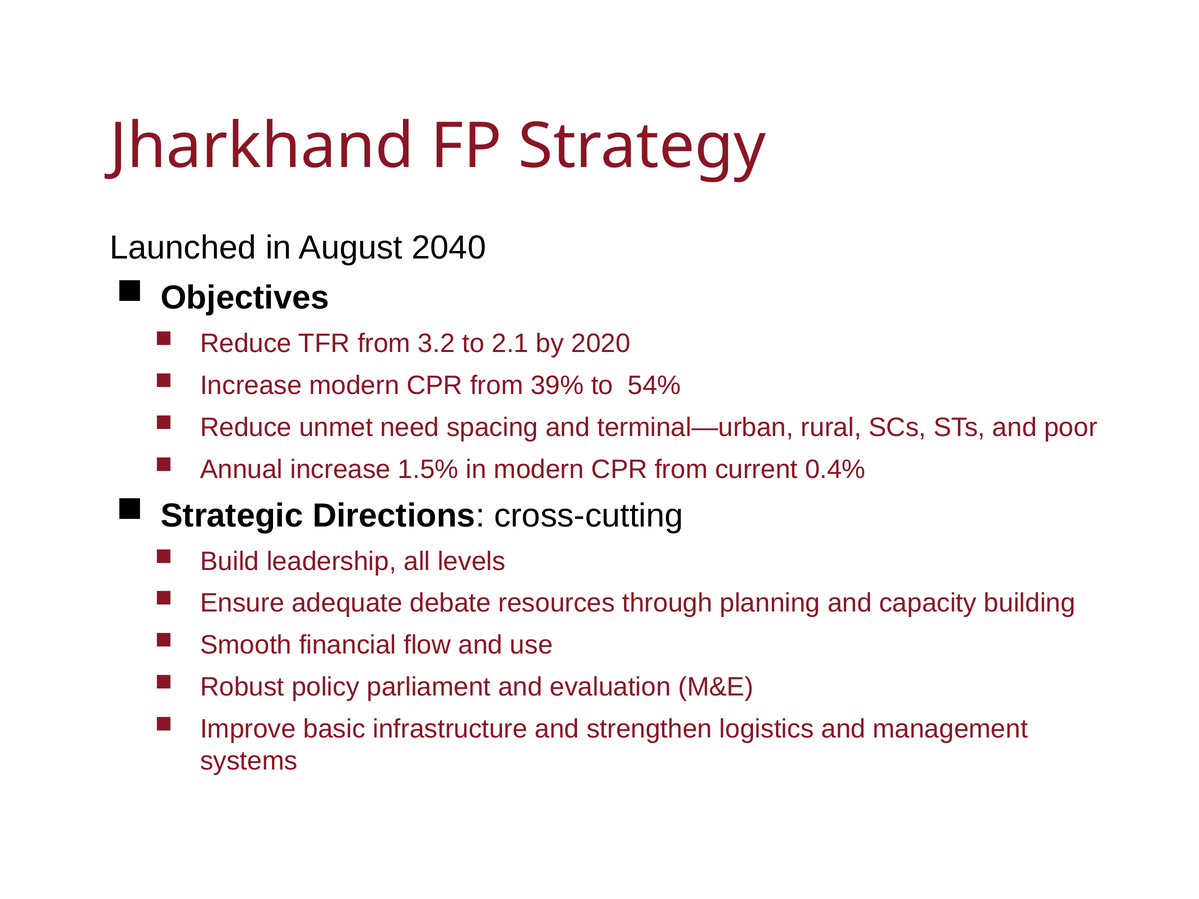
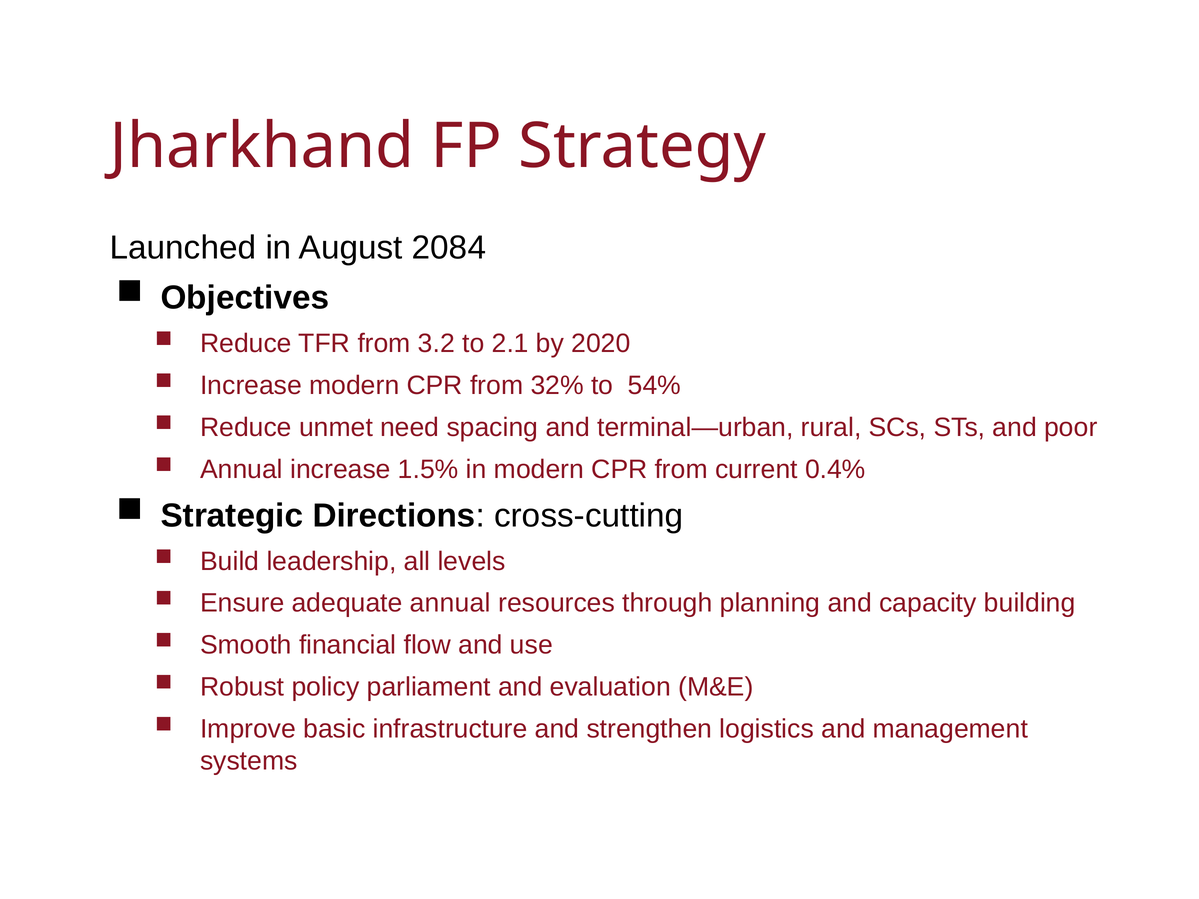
2040: 2040 -> 2084
39%: 39% -> 32%
adequate debate: debate -> annual
